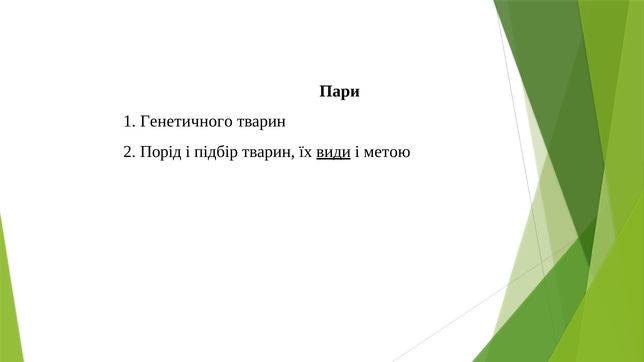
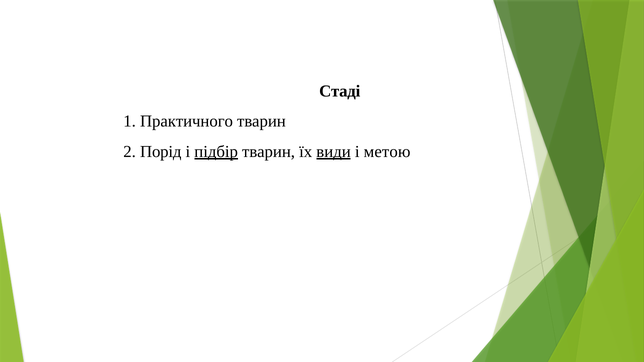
Пари: Пари -> Стаді
Генетичного: Генетичного -> Практичного
підбір underline: none -> present
